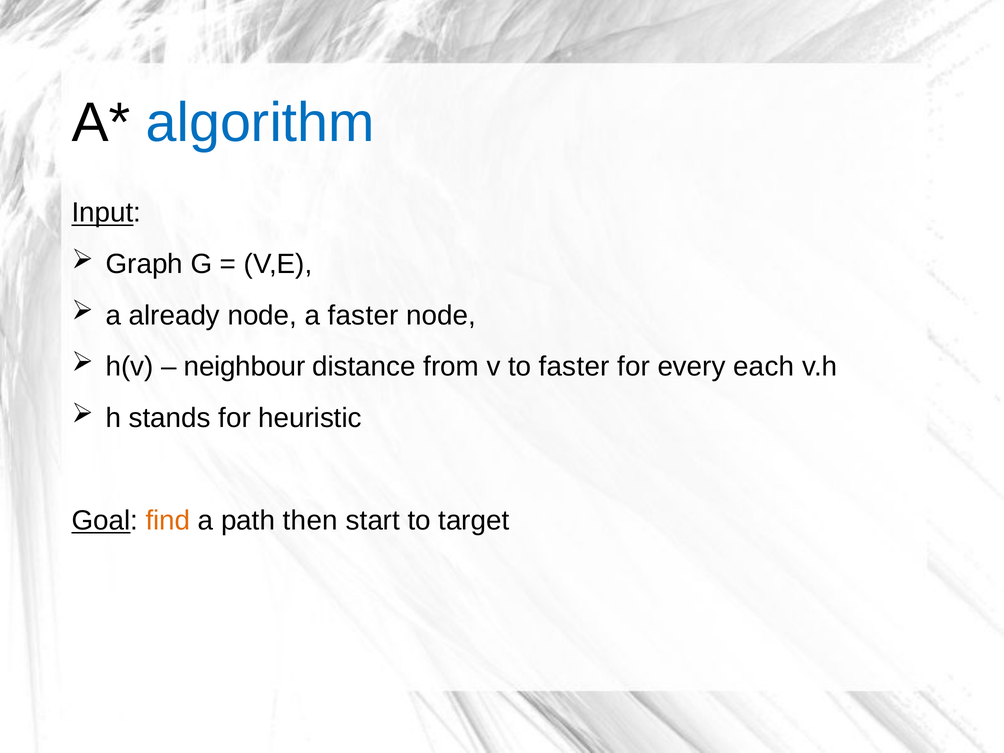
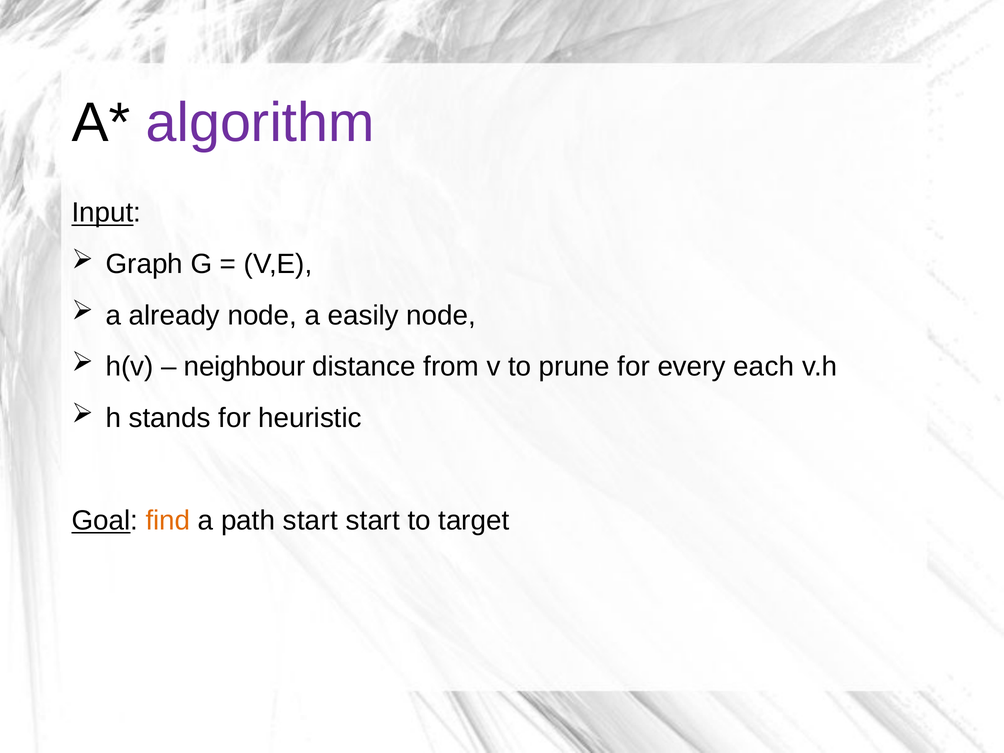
algorithm colour: blue -> purple
a faster: faster -> easily
to faster: faster -> prune
path then: then -> start
